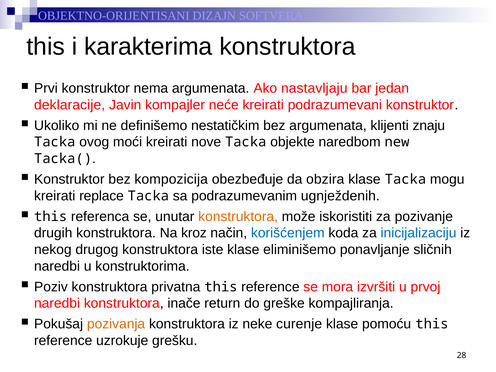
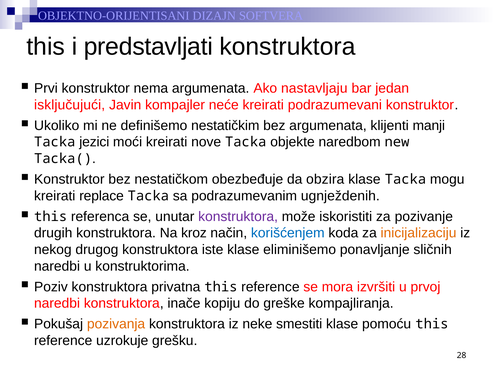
karakterima: karakterima -> predstavljati
deklaracije: deklaracije -> isključujući
znaju: znaju -> manji
ovog: ovog -> jezici
kompozicija: kompozicija -> nestatičkom
konstruktora at (238, 217) colour: orange -> purple
inicijalizaciju colour: blue -> orange
return: return -> kopiju
curenje: curenje -> smestiti
